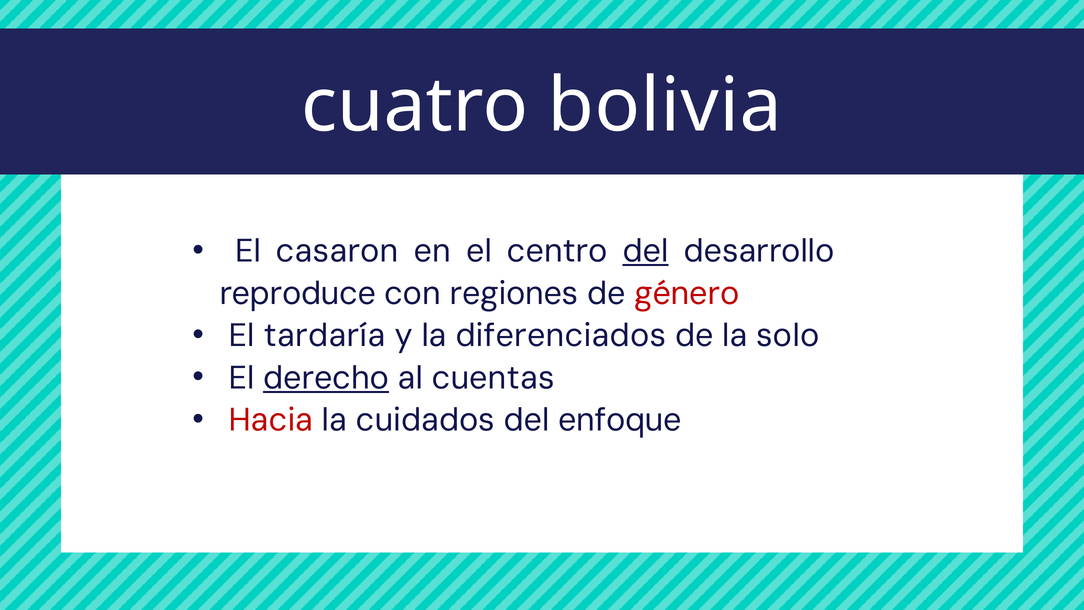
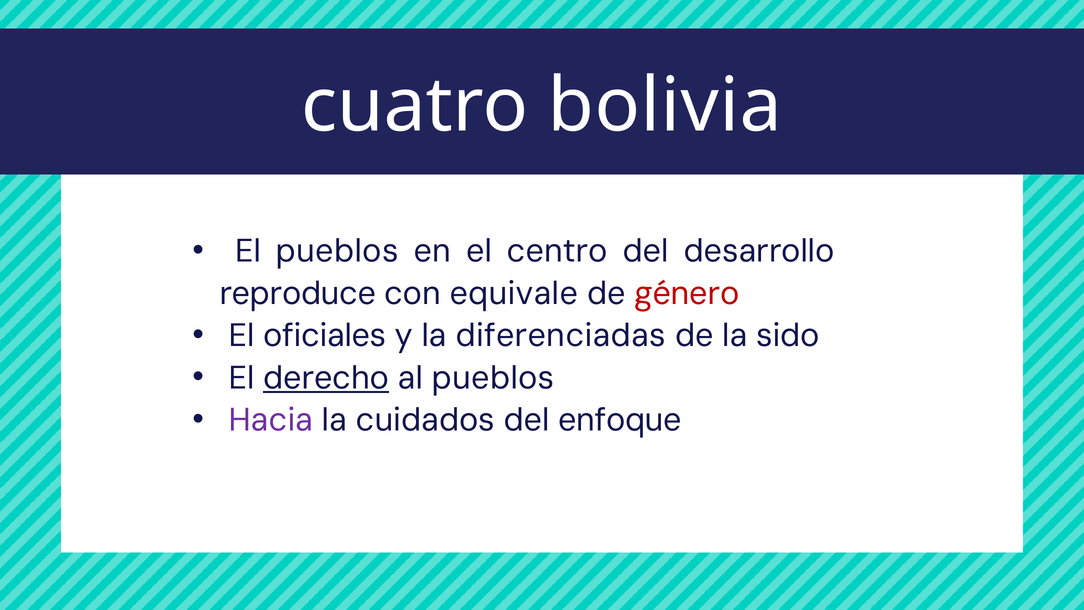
El casaron: casaron -> pueblos
del at (645, 251) underline: present -> none
regiones: regiones -> equivale
tardaría: tardaría -> oficiales
diferenciados: diferenciados -> diferenciadas
solo: solo -> sido
al cuentas: cuentas -> pueblos
Hacia colour: red -> purple
